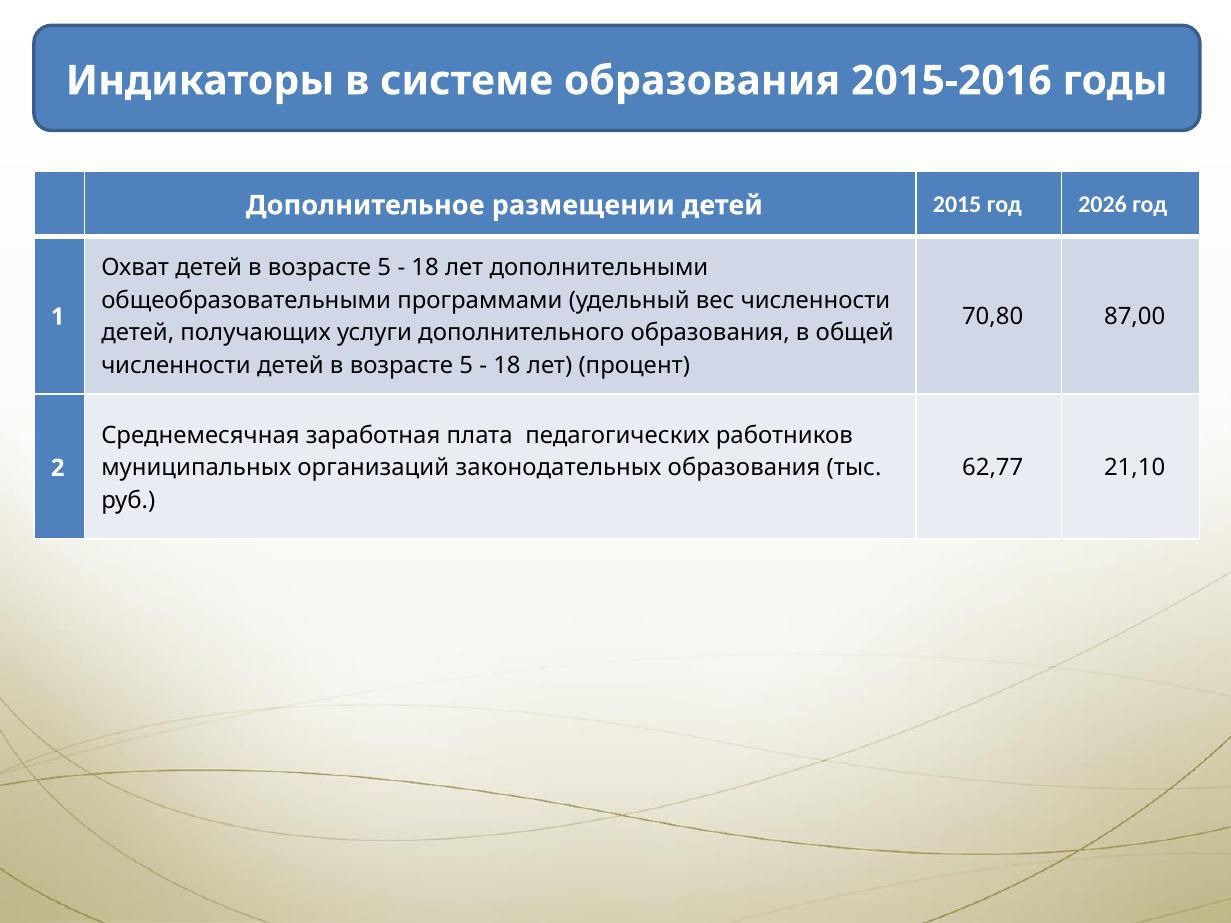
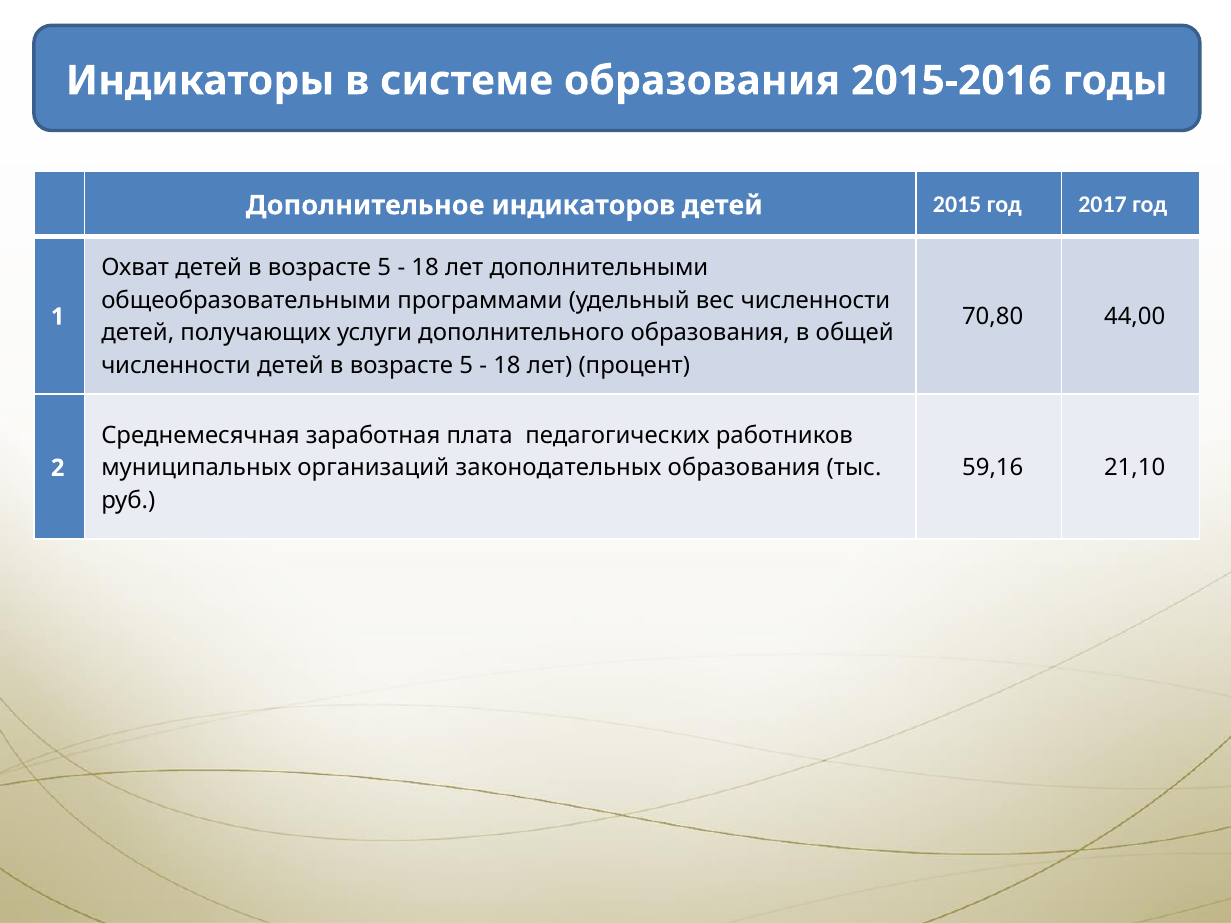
размещении: размещении -> индикаторов
2026: 2026 -> 2017
87,00: 87,00 -> 44,00
62,77: 62,77 -> 59,16
